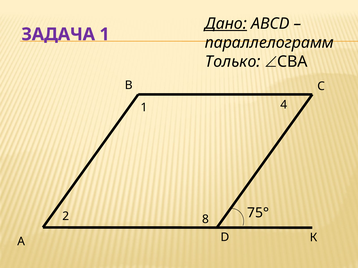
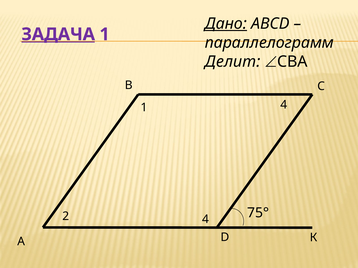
ЗАДАЧА underline: none -> present
Только: Только -> Делит
2 8: 8 -> 4
